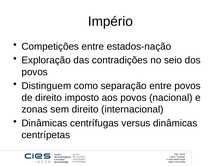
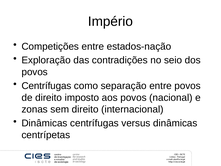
Distinguem at (46, 86): Distinguem -> Centrífugas
